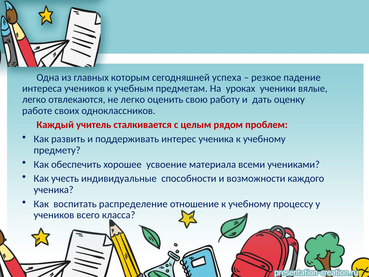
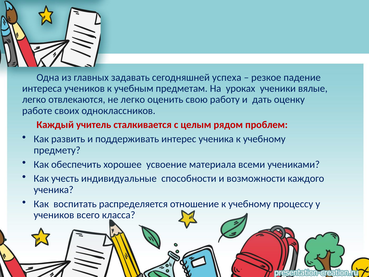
которым: которым -> задавать
распределение: распределение -> распределяется
